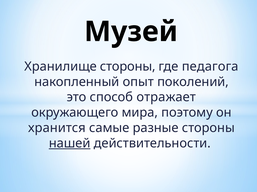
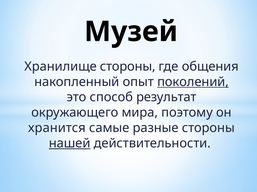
педагога: педагога -> общения
поколений underline: none -> present
отражает: отражает -> результат
